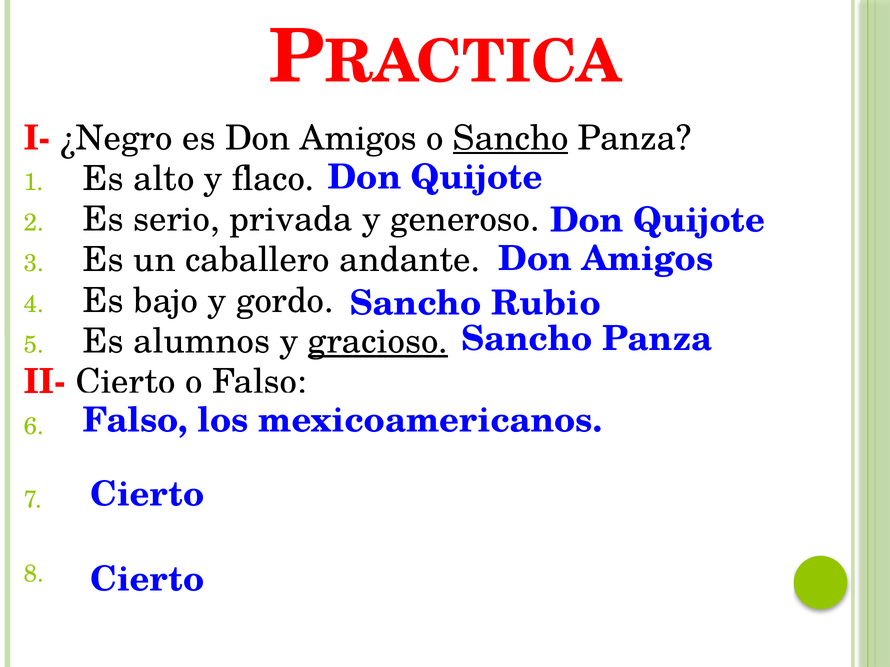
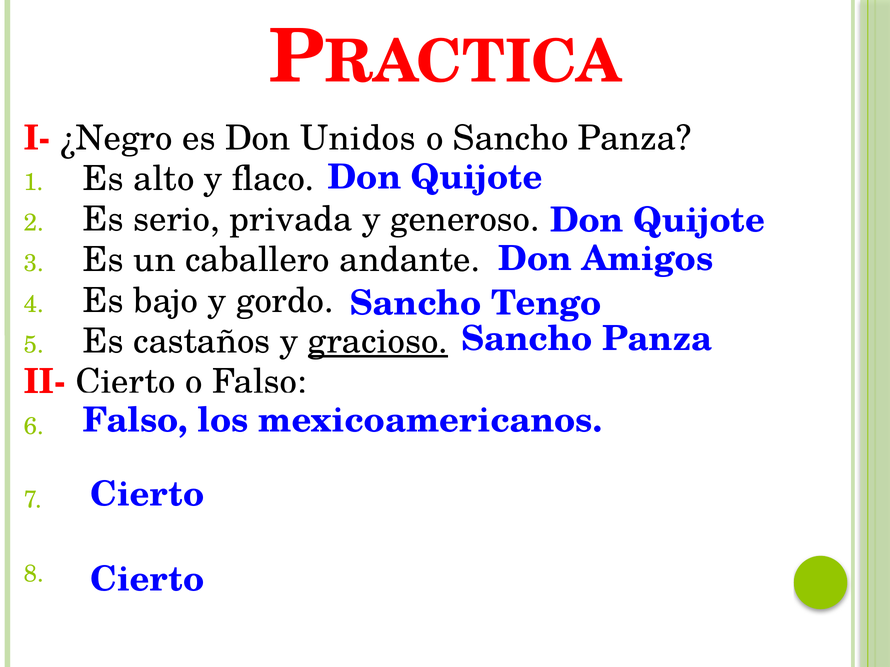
es Don Amigos: Amigos -> Unidos
Sancho at (511, 138) underline: present -> none
Rubio: Rubio -> Tengo
alumnos: alumnos -> castaños
